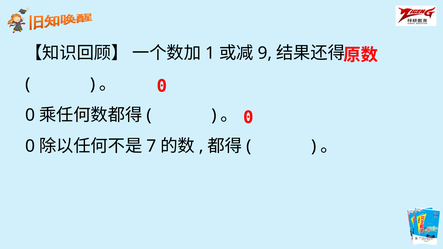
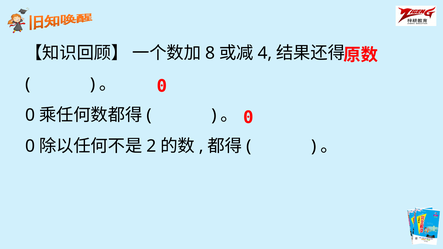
1: 1 -> 8
9: 9 -> 4
7: 7 -> 2
